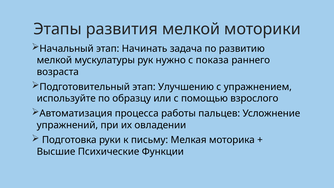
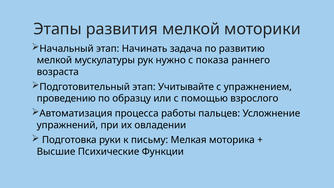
Улучшению: Улучшению -> Учитывайте
используйте: используйте -> проведению
